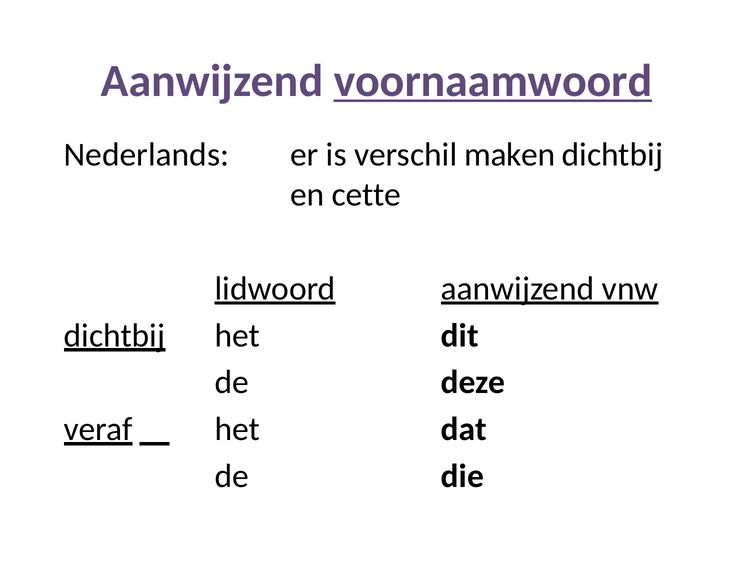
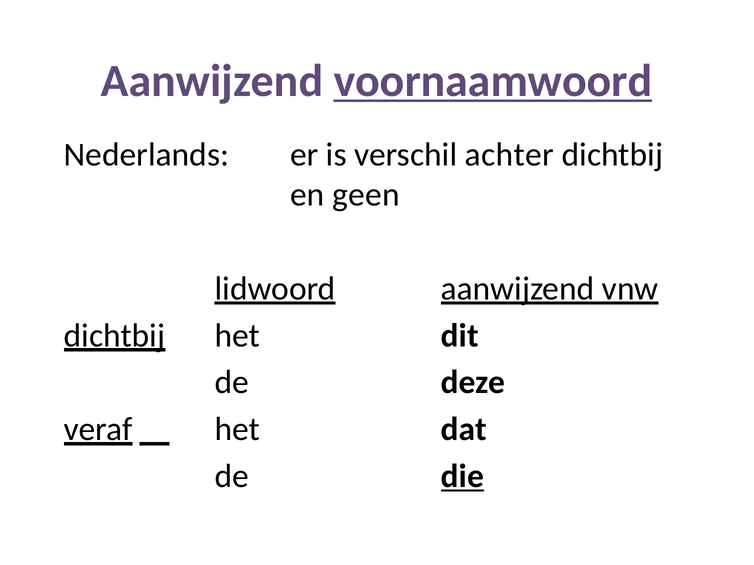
maken: maken -> achter
cette: cette -> geen
die underline: none -> present
